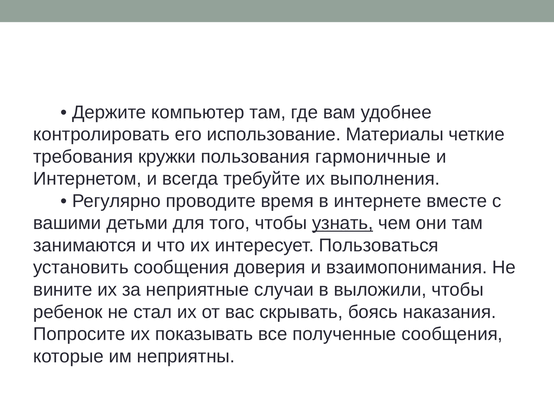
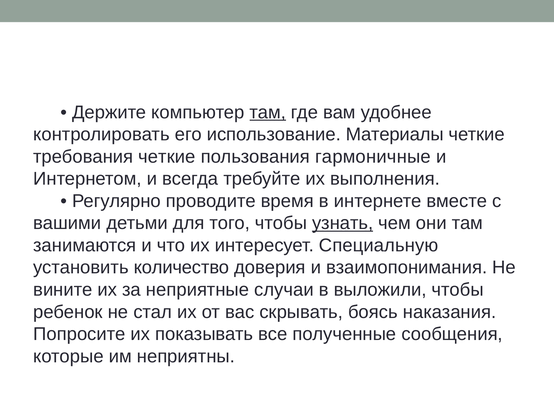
там at (268, 112) underline: none -> present
требования кружки: кружки -> четкие
Пользоваться: Пользоваться -> Специальную
установить сообщения: сообщения -> количество
